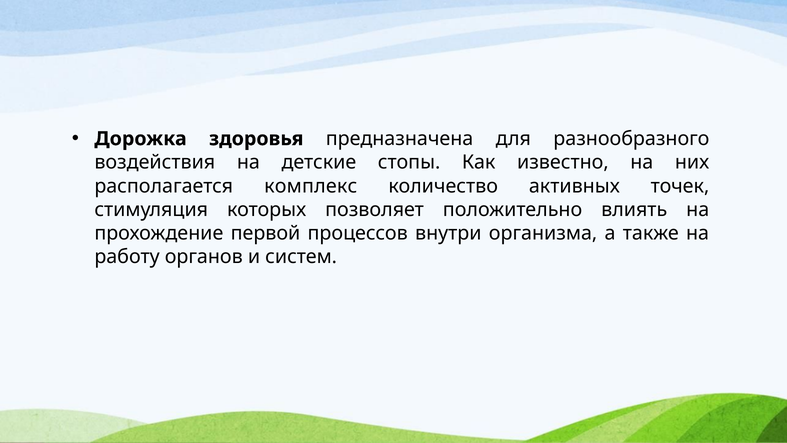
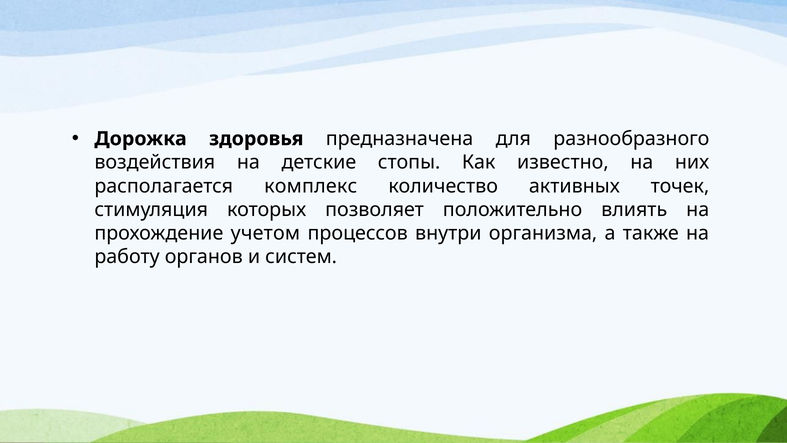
первой: первой -> учетом
